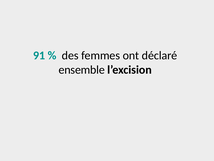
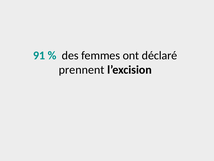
ensemble: ensemble -> prennent
